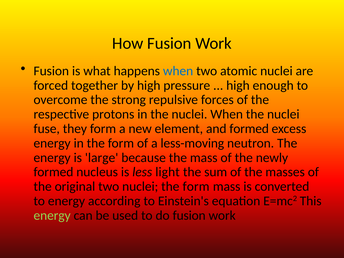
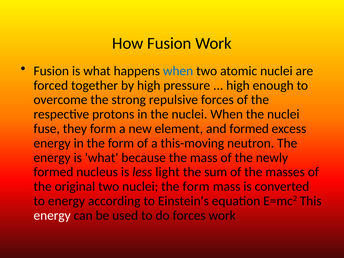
less-moving: less-moving -> this-moving
energy is large: large -> what
energy at (52, 215) colour: light green -> white
do fusion: fusion -> forces
